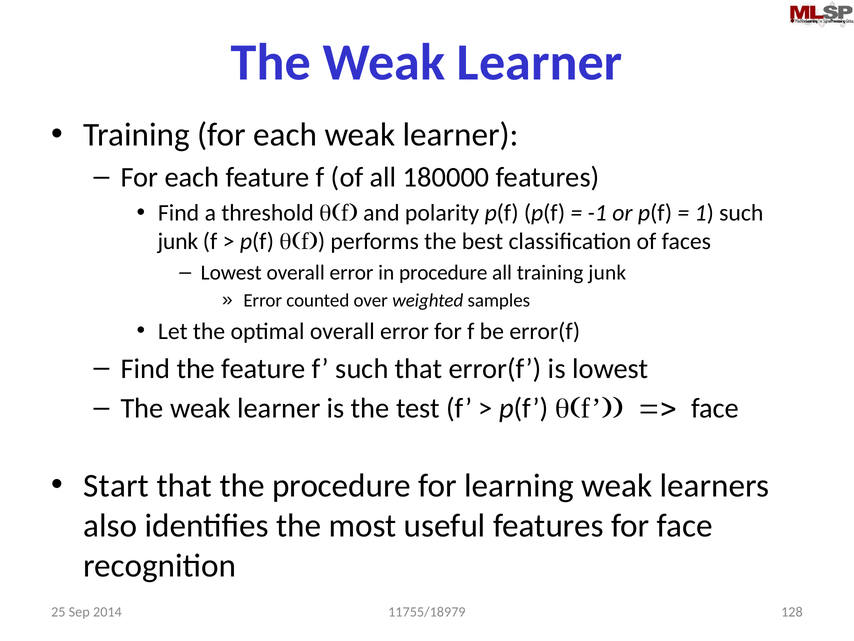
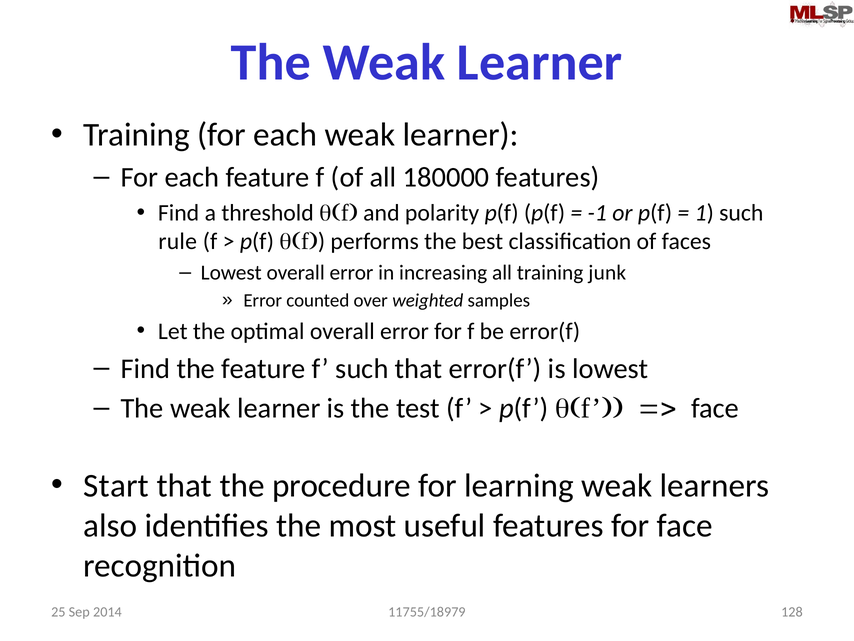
junk at (178, 241): junk -> rule
in procedure: procedure -> increasing
